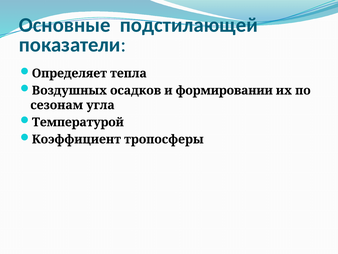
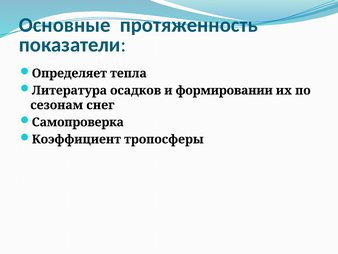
подстилающей: подстилающей -> протяженность
Воздушных: Воздушных -> Литература
угла: угла -> снег
Температурой: Температурой -> Самопроверка
